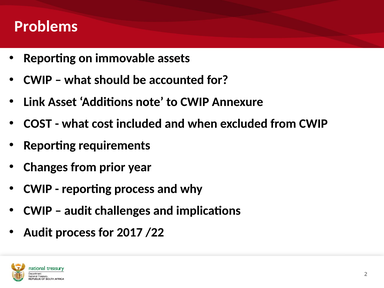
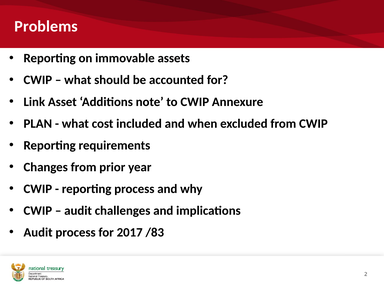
COST at (38, 124): COST -> PLAN
/22: /22 -> /83
